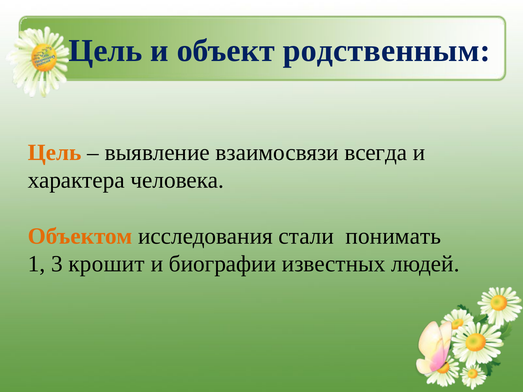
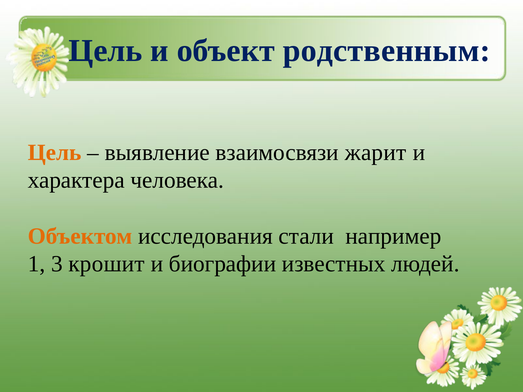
всегда: всегда -> жарит
понимать: понимать -> например
